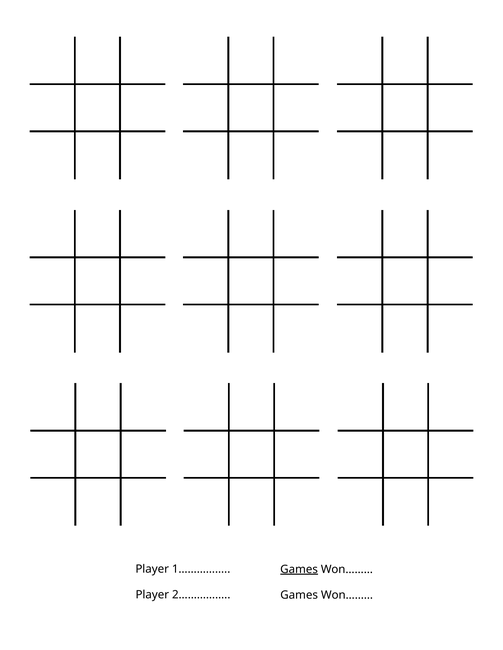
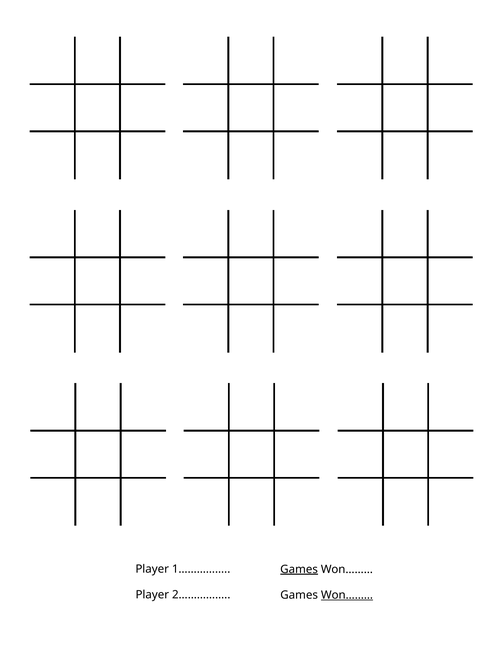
Won……… at (347, 596) underline: none -> present
